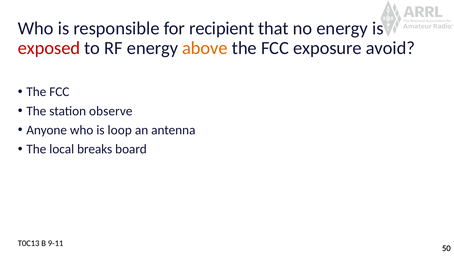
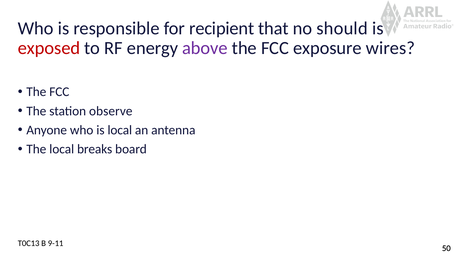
no energy: energy -> should
above colour: orange -> purple
avoid: avoid -> wires
is loop: loop -> local
